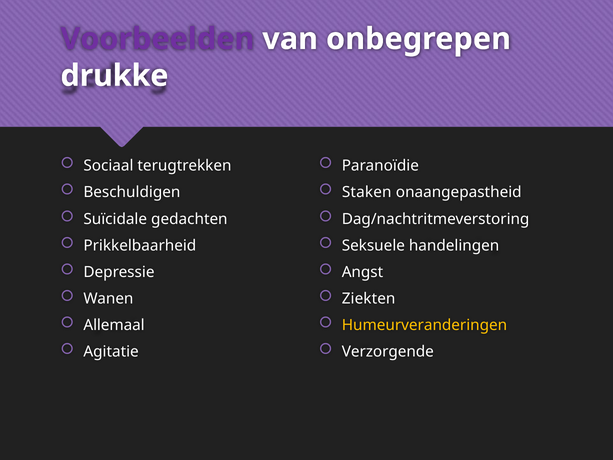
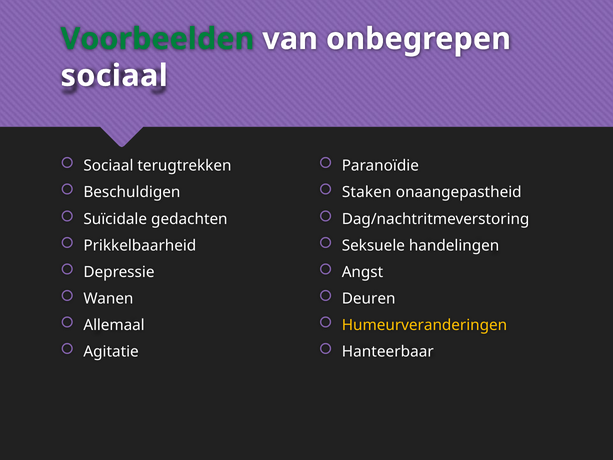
Voorbeelden colour: purple -> green
drukke at (114, 76): drukke -> sociaal
Ziekten: Ziekten -> Deuren
Verzorgende: Verzorgende -> Hanteerbaar
